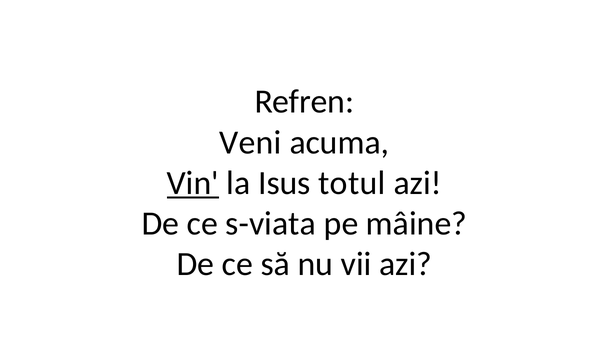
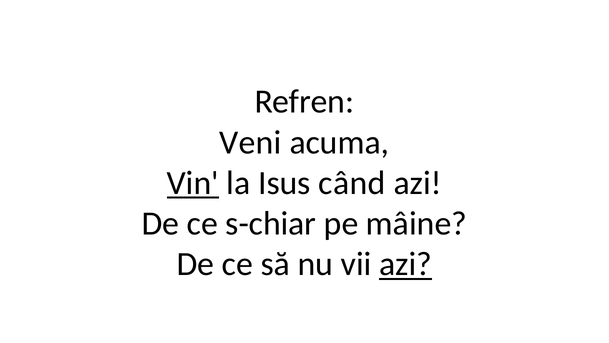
totul: totul -> când
s-viata: s-viata -> s-chiar
azi at (406, 264) underline: none -> present
